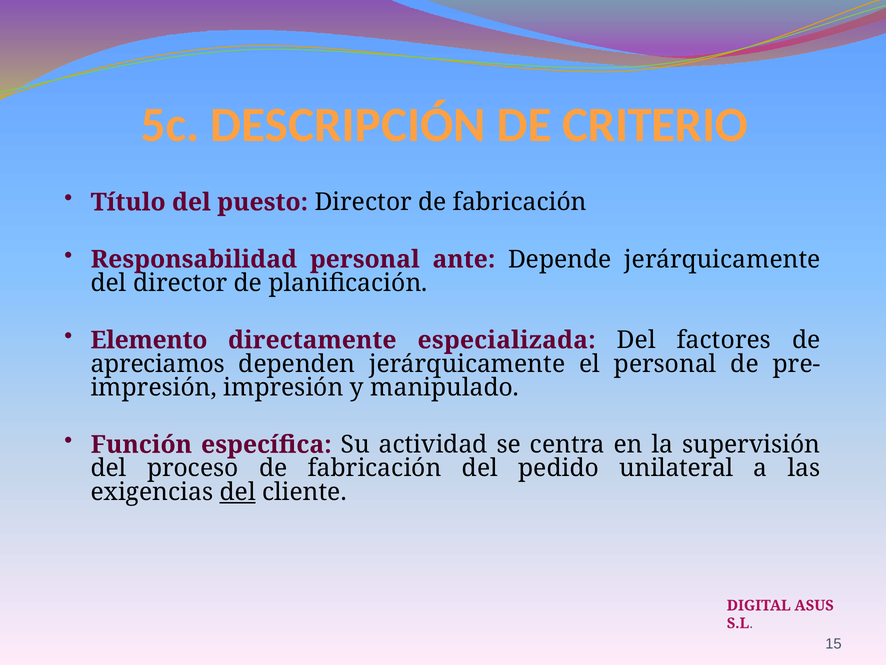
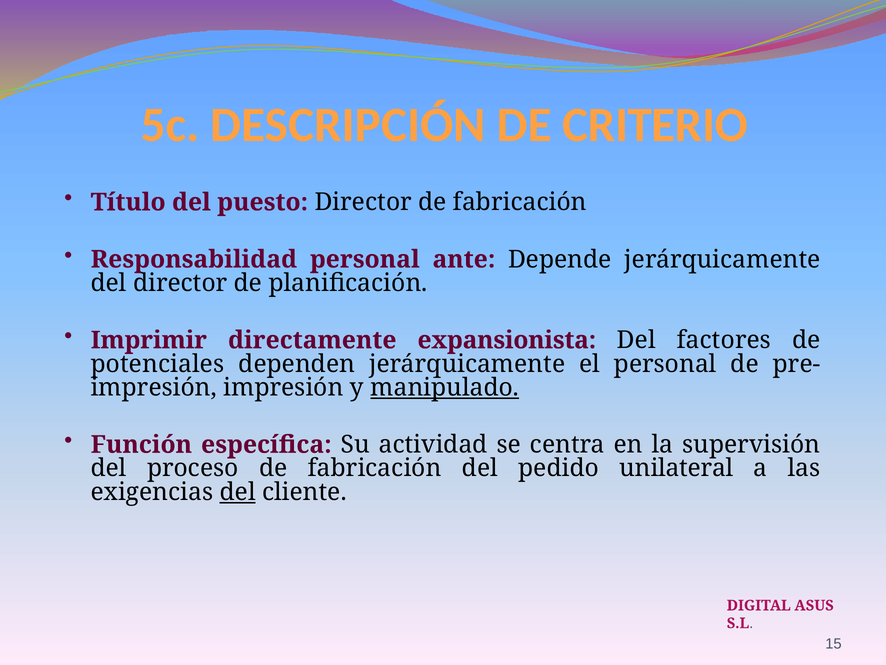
Elemento: Elemento -> Imprimir
especializada: especializada -> expansionista
apreciamos: apreciamos -> potenciales
manipulado underline: none -> present
